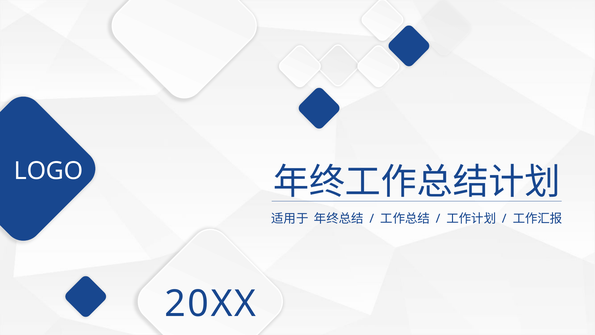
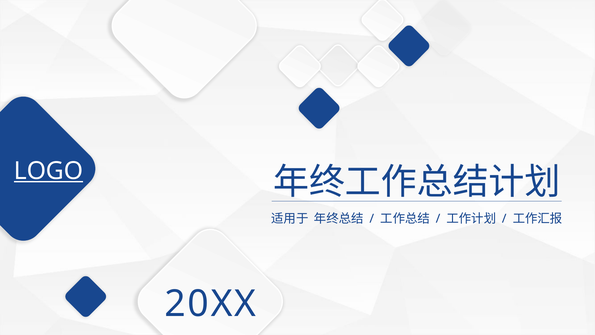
LOGO underline: none -> present
